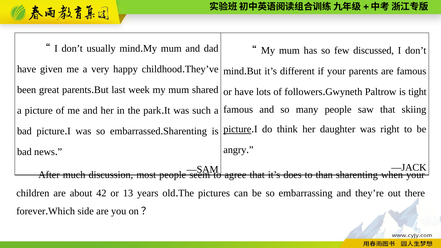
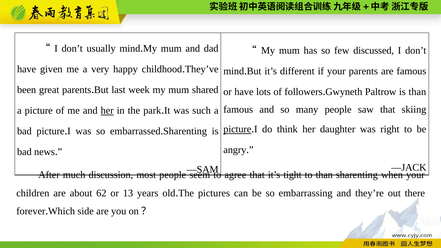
is tight: tight -> than
her at (107, 111) underline: none -> present
does: does -> tight
42: 42 -> 62
